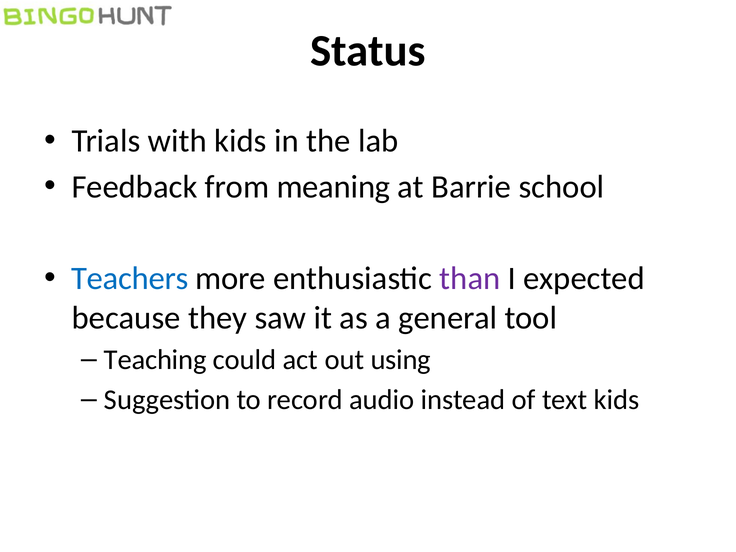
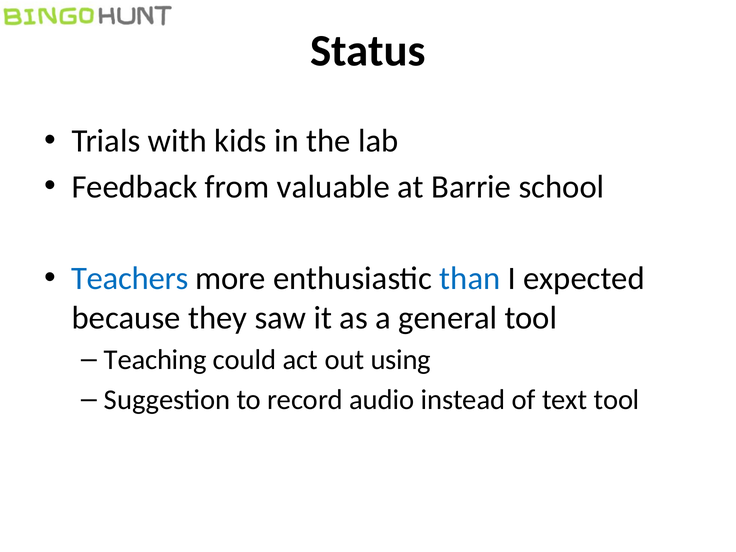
meaning: meaning -> valuable
than colour: purple -> blue
text kids: kids -> tool
